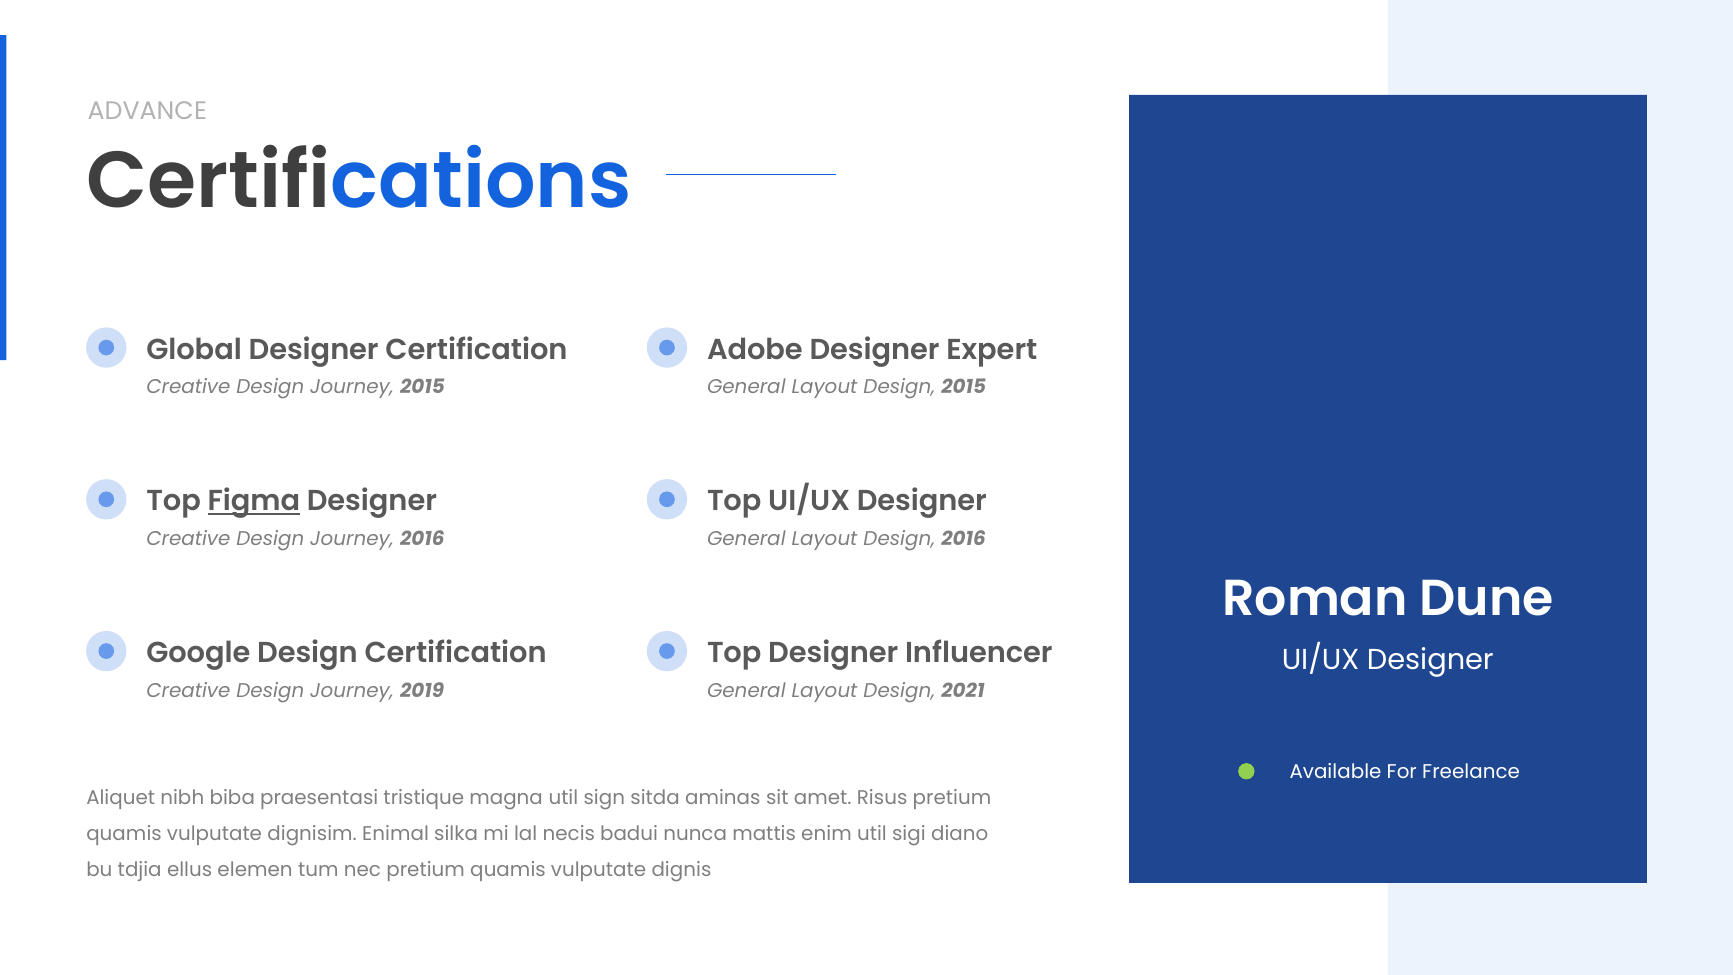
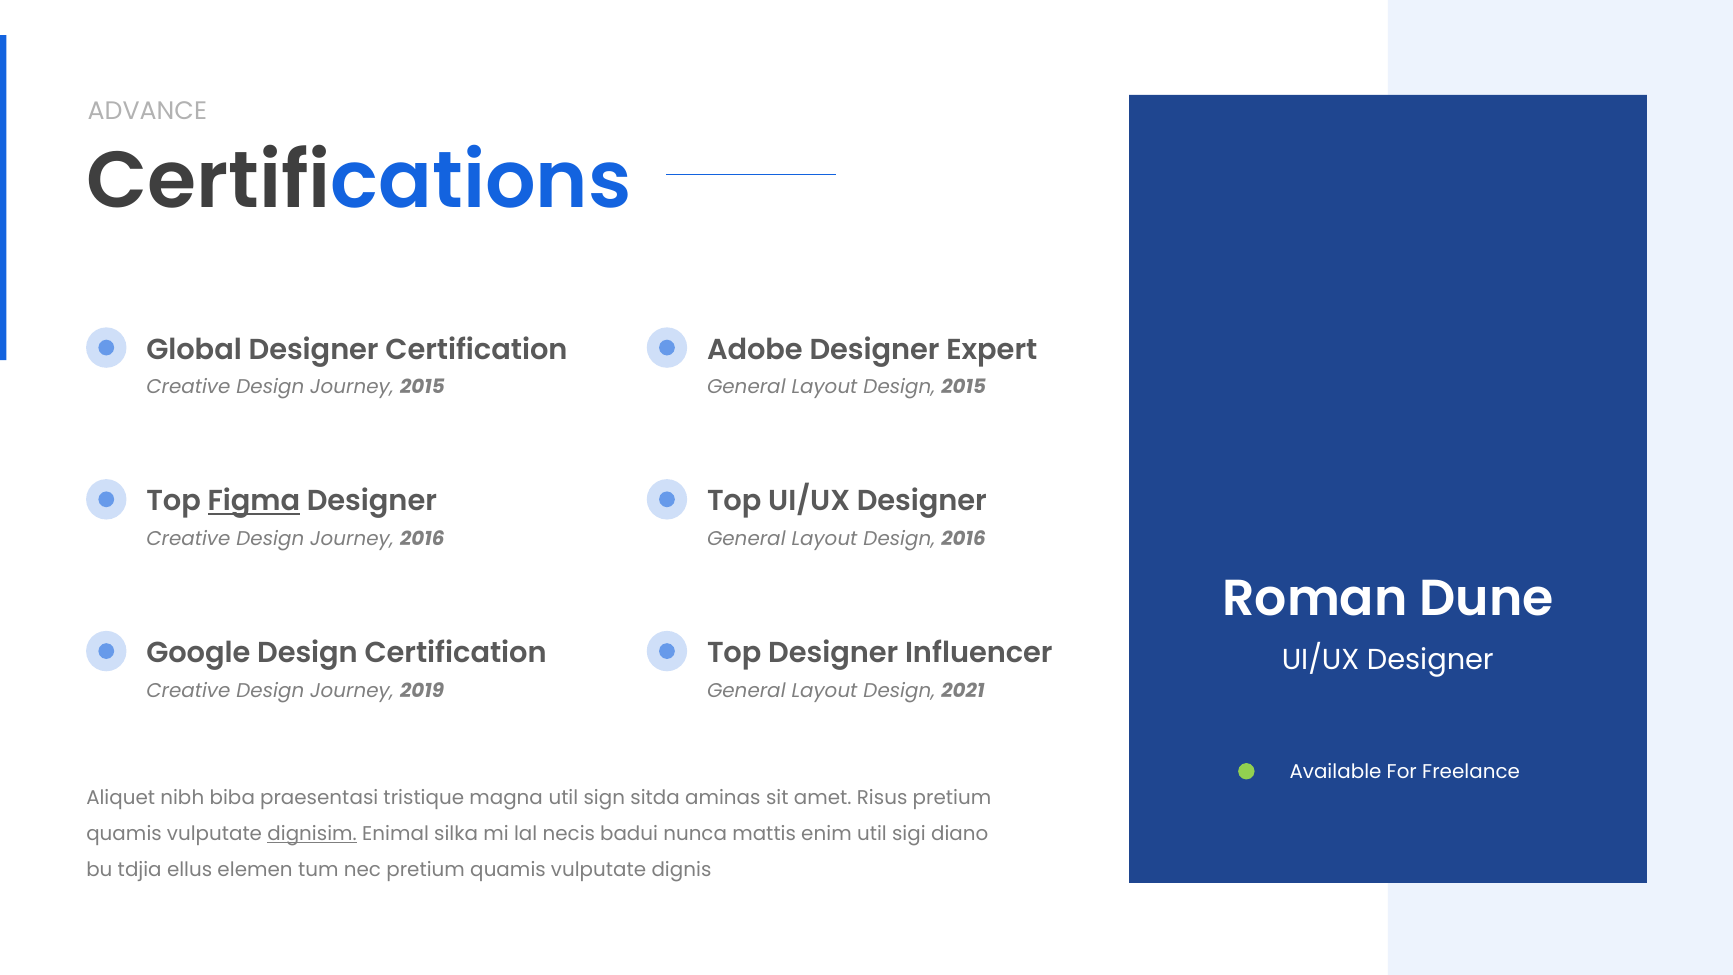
dignisim underline: none -> present
